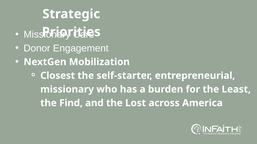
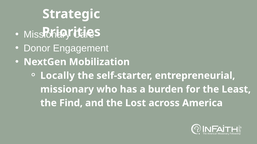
Closest: Closest -> Locally
